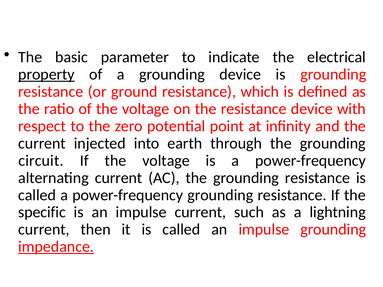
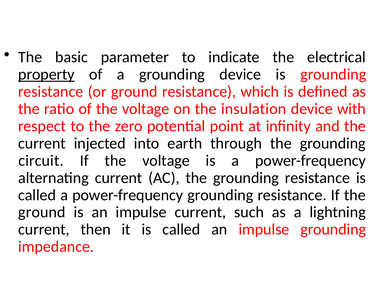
the resistance: resistance -> insulation
specific at (42, 212): specific -> ground
impedance underline: present -> none
